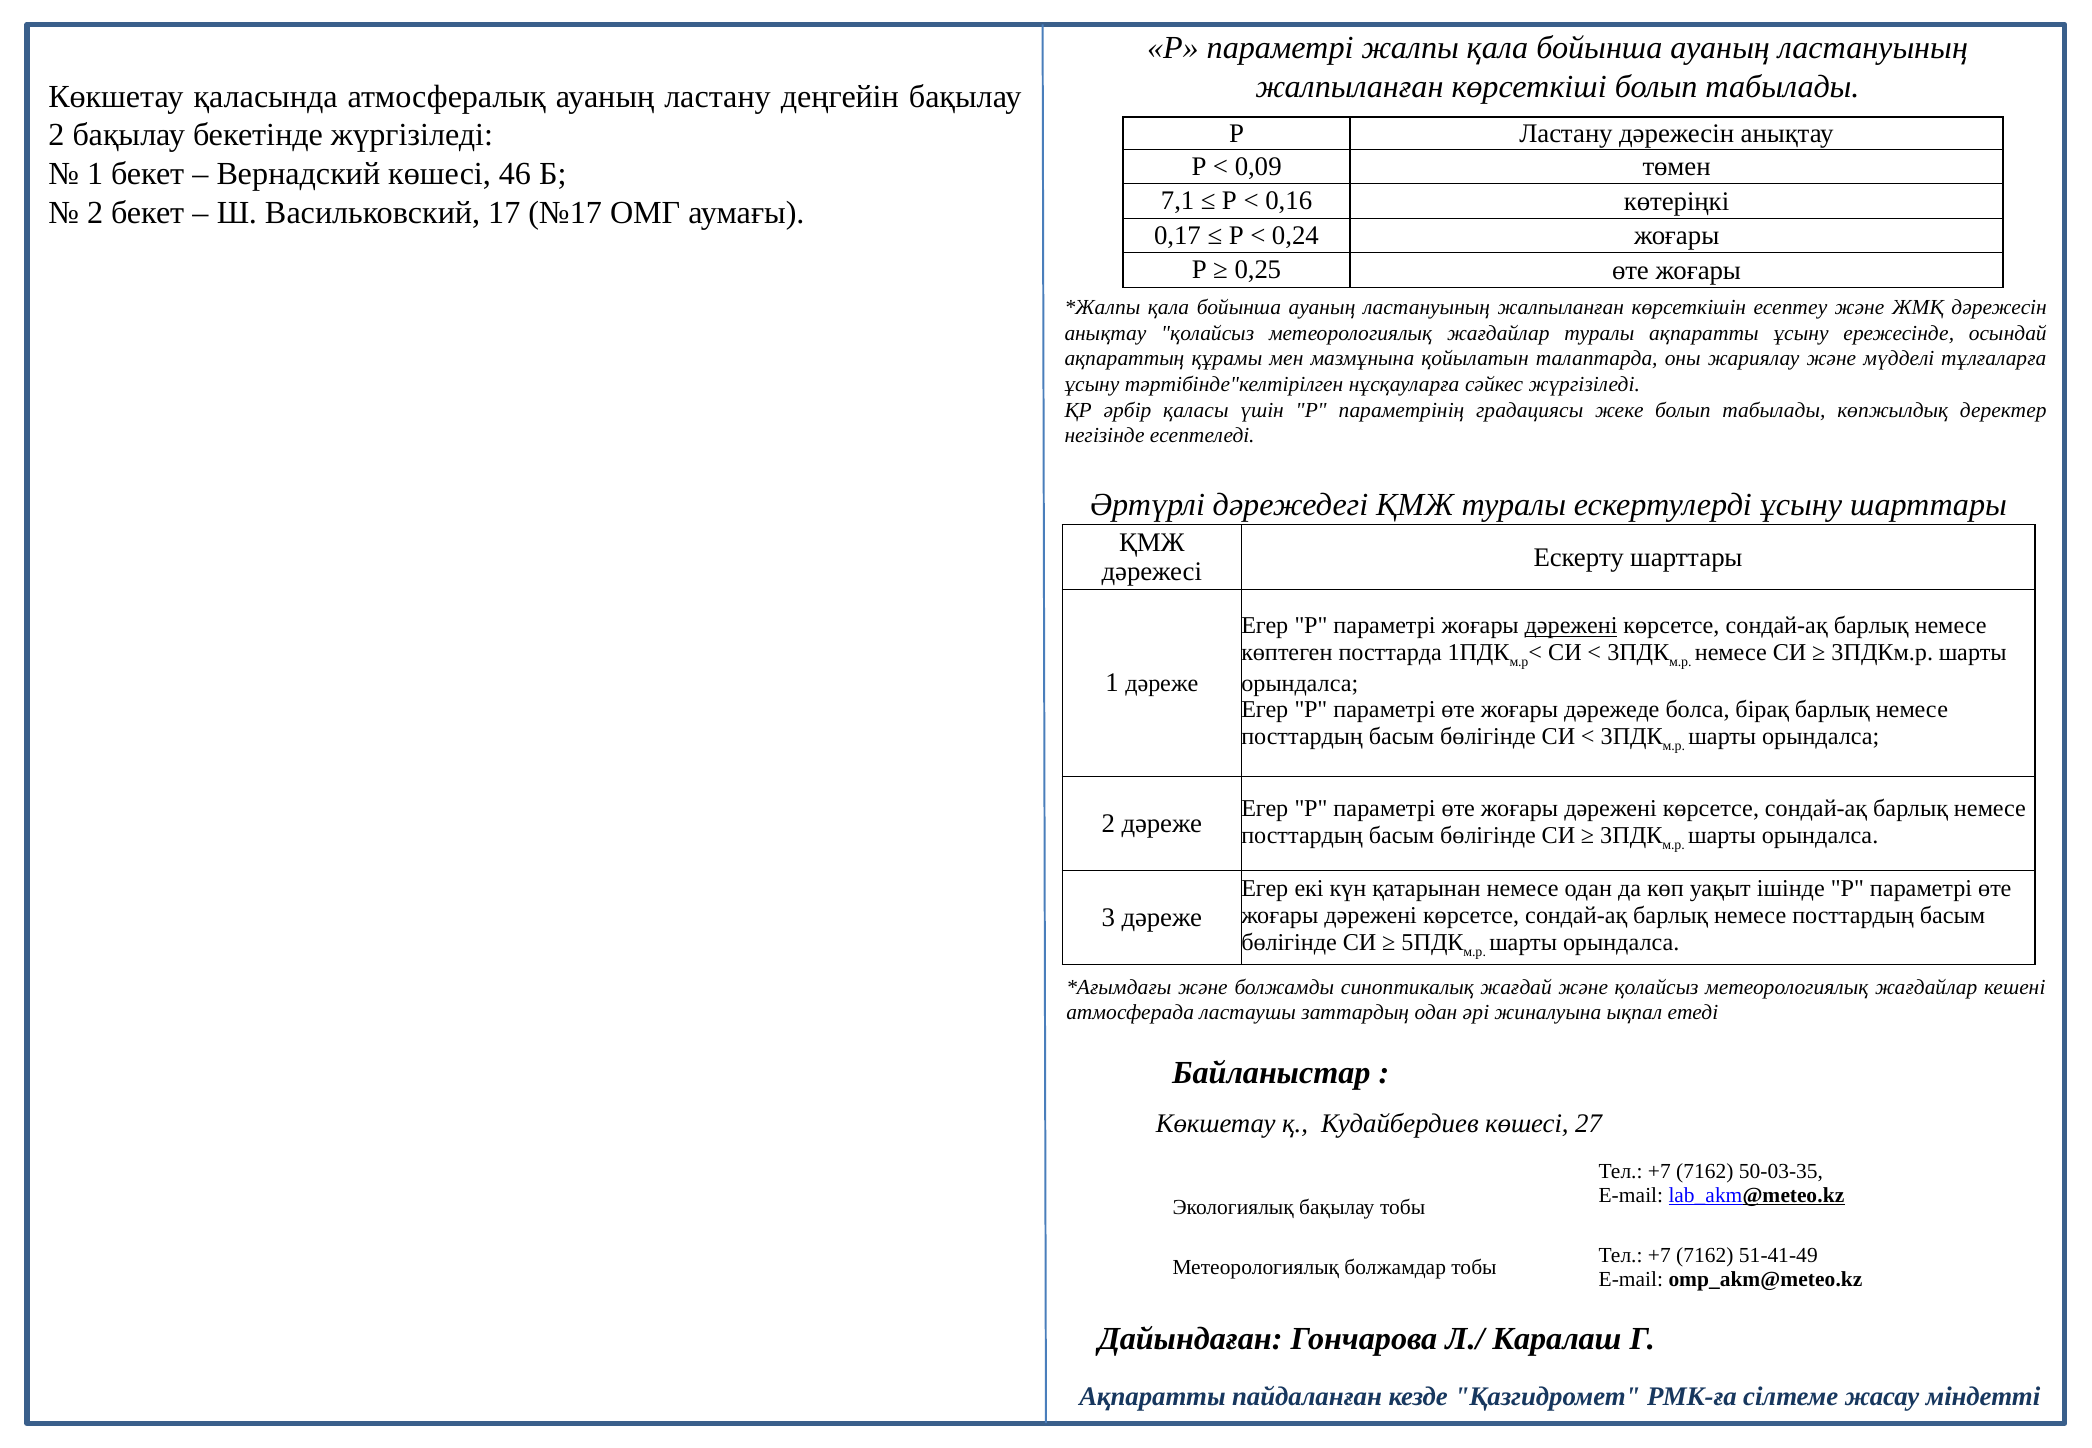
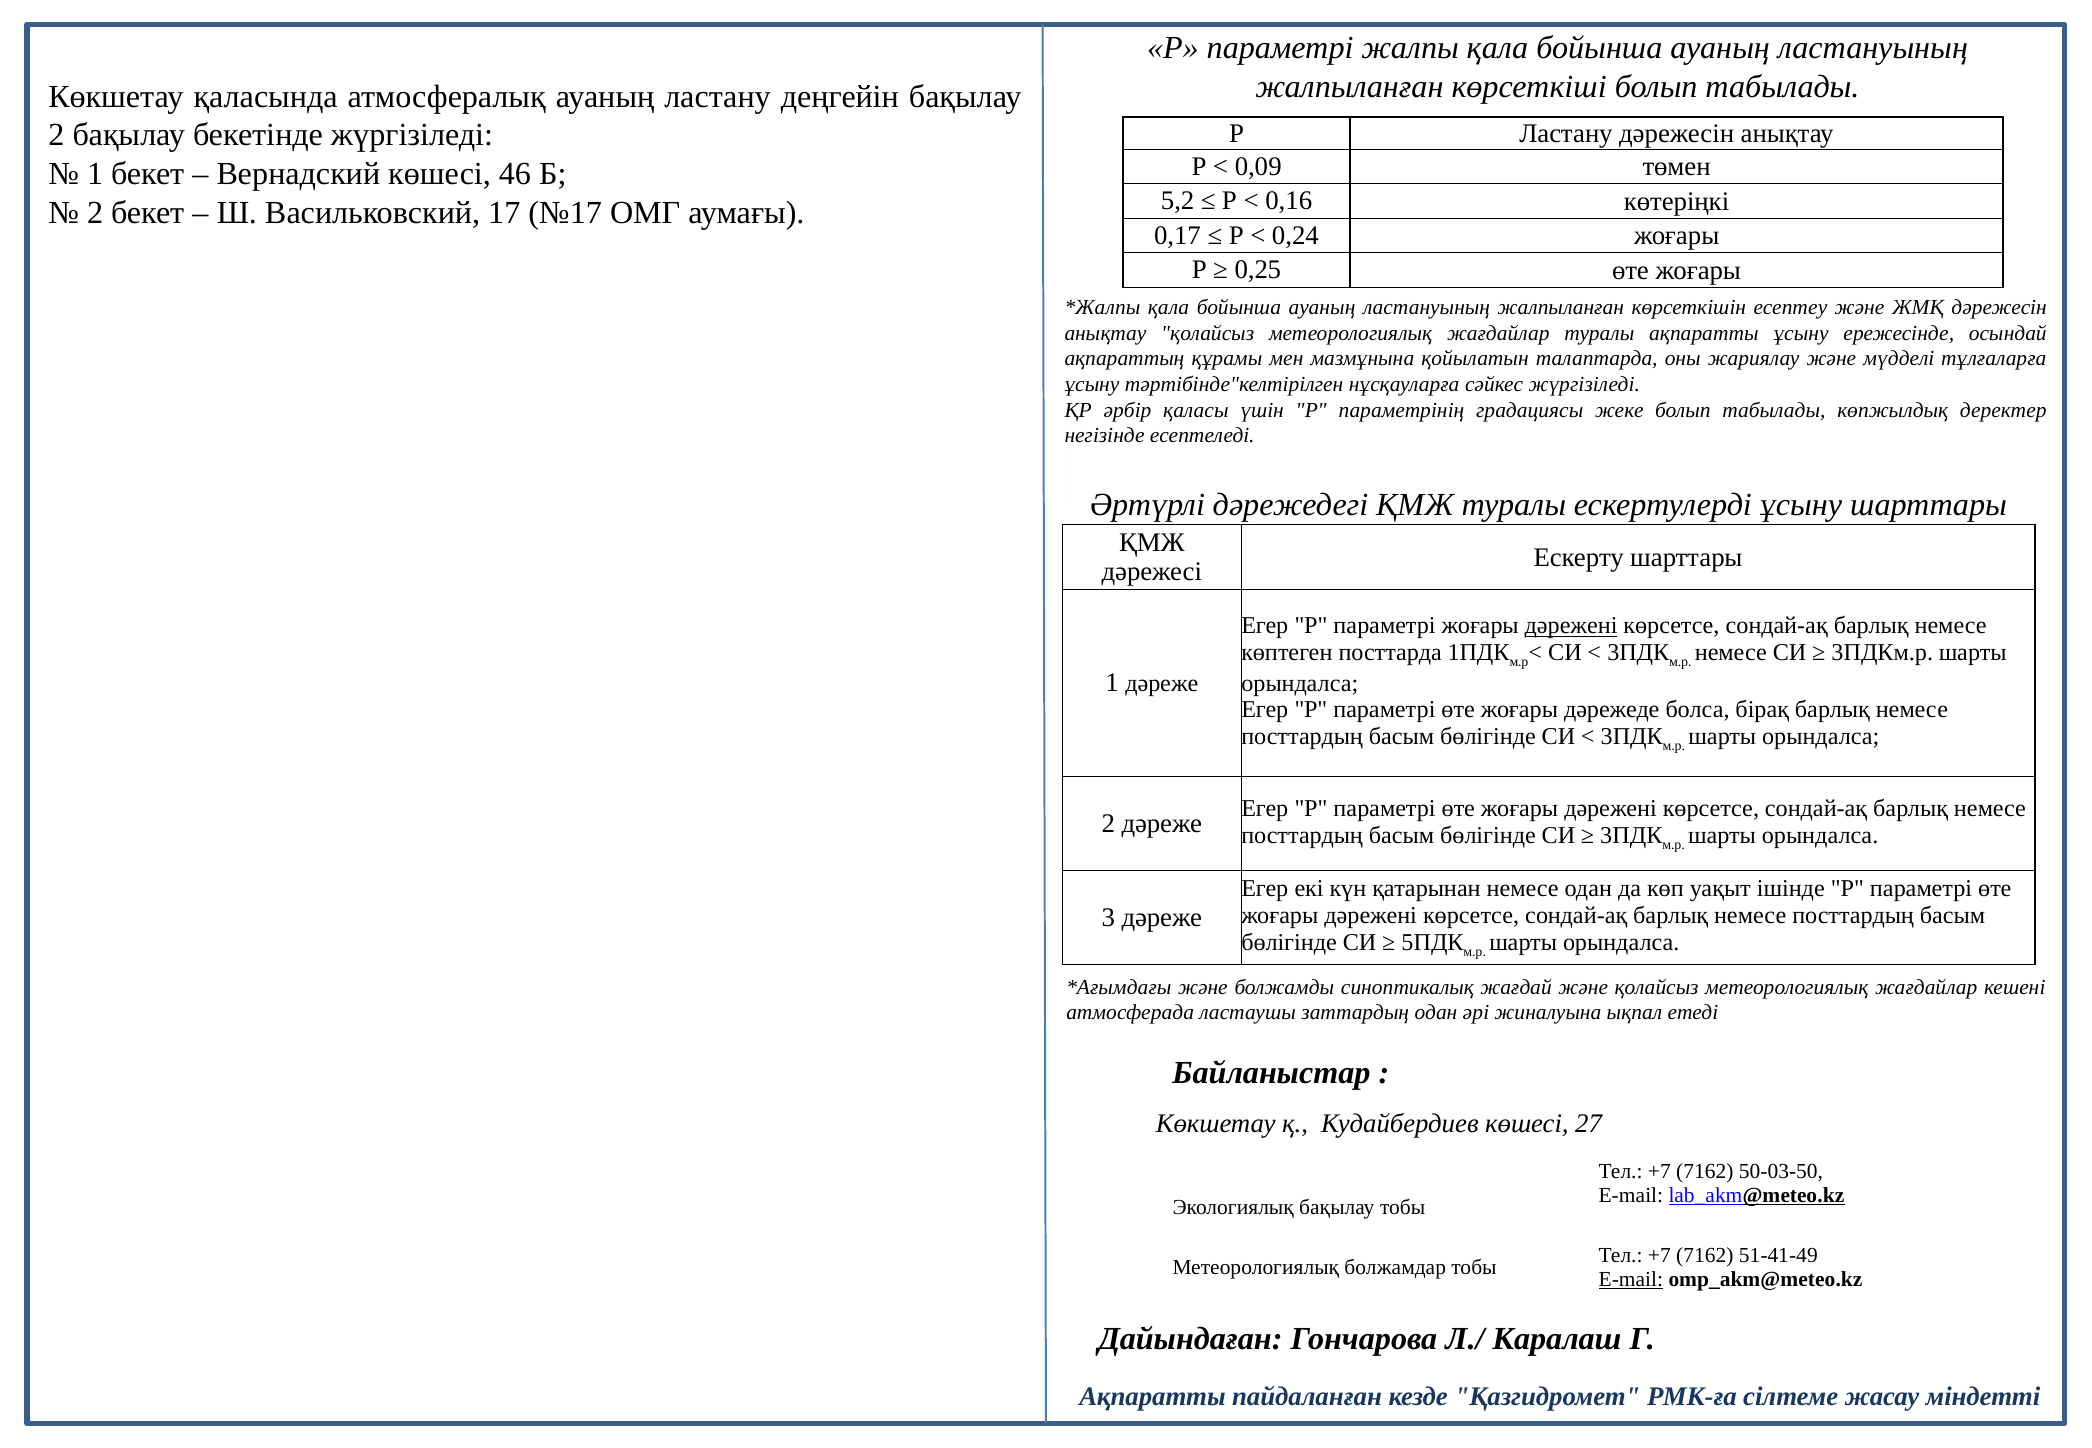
7,1: 7,1 -> 5,2
50-03-35: 50-03-35 -> 50-03-50
E-mail at (1631, 1279) underline: none -> present
